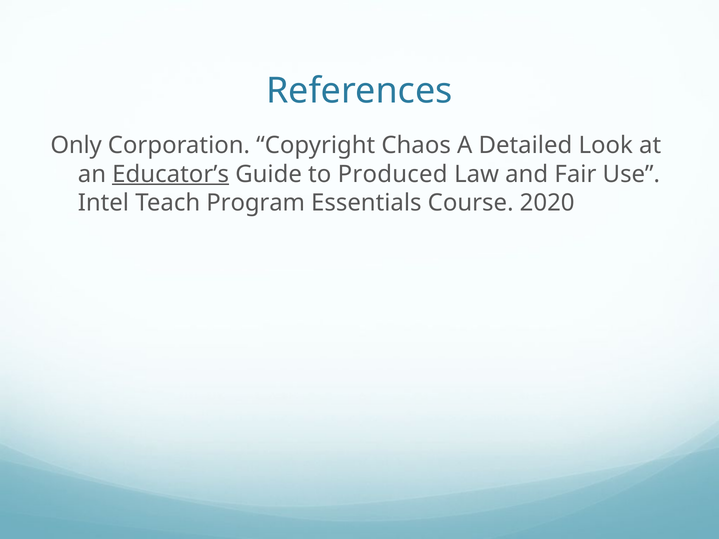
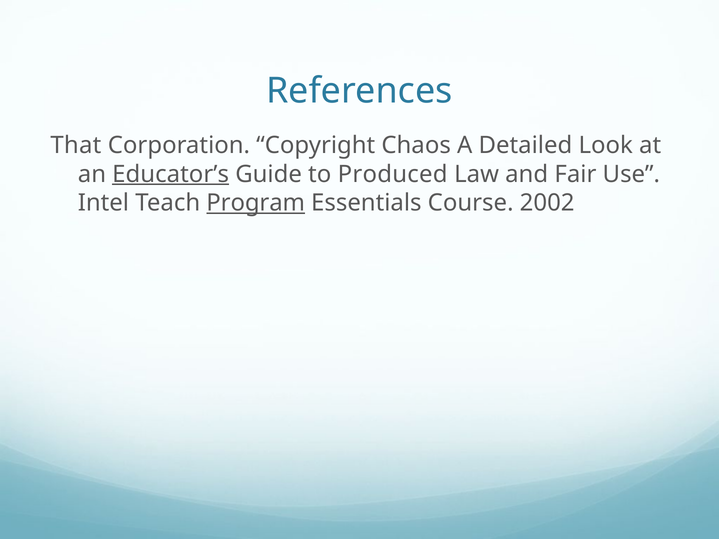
Only: Only -> That
Program underline: none -> present
2020: 2020 -> 2002
